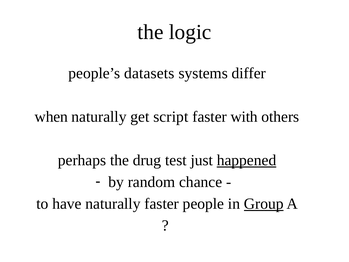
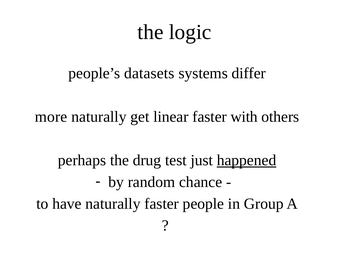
when: when -> more
script: script -> linear
Group underline: present -> none
